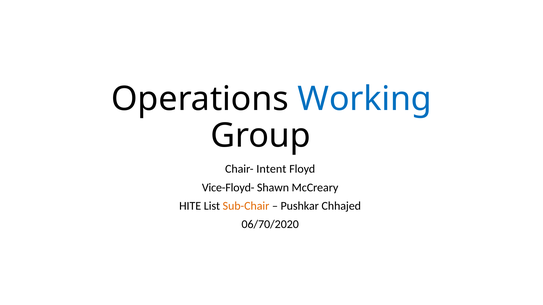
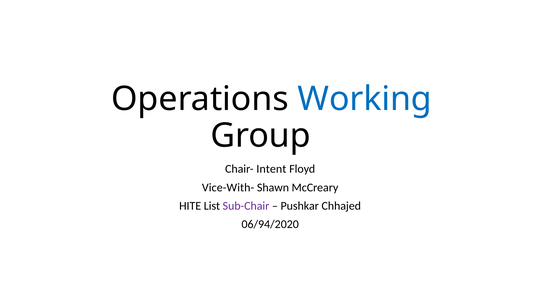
Vice-Floyd-: Vice-Floyd- -> Vice-With-
Sub-Chair colour: orange -> purple
06/70/2020: 06/70/2020 -> 06/94/2020
